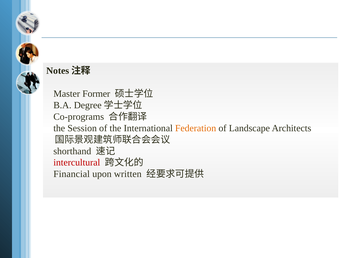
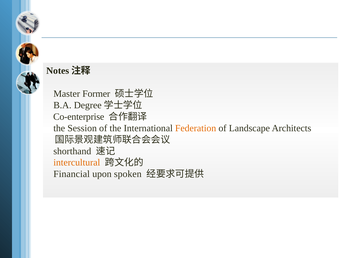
Co-programs: Co-programs -> Co-enterprise
intercultural colour: red -> orange
written: written -> spoken
